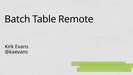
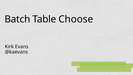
Remote: Remote -> Choose
